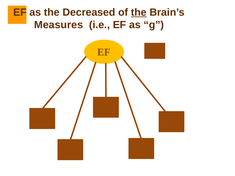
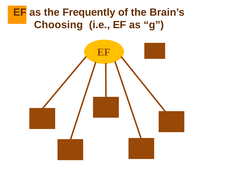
Decreased: Decreased -> Frequently
the at (139, 12) underline: present -> none
Measures: Measures -> Choosing
